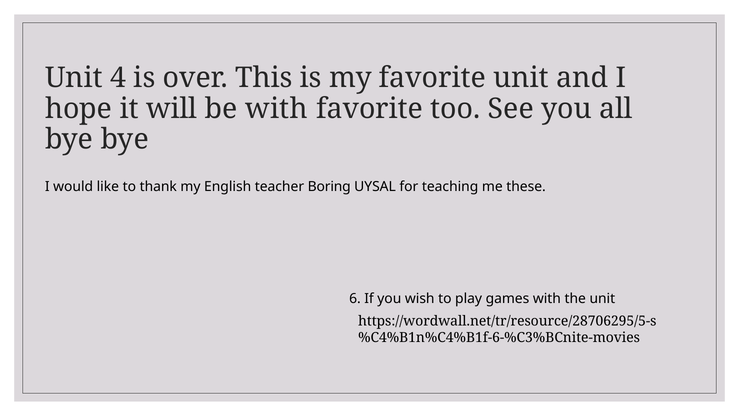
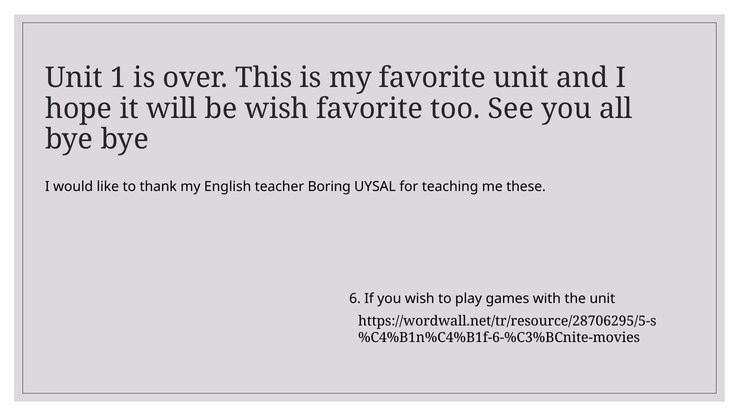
4: 4 -> 1
be with: with -> wish
